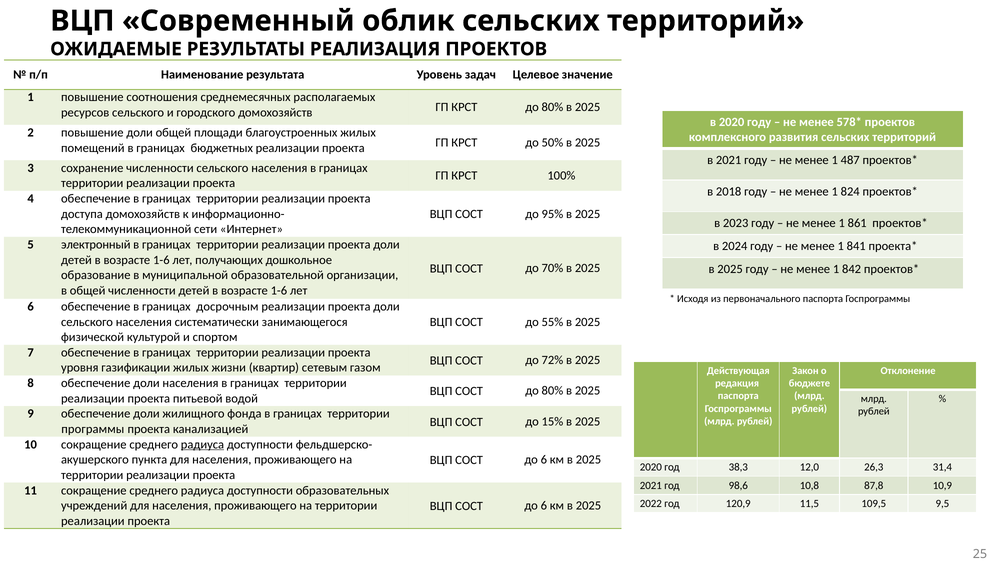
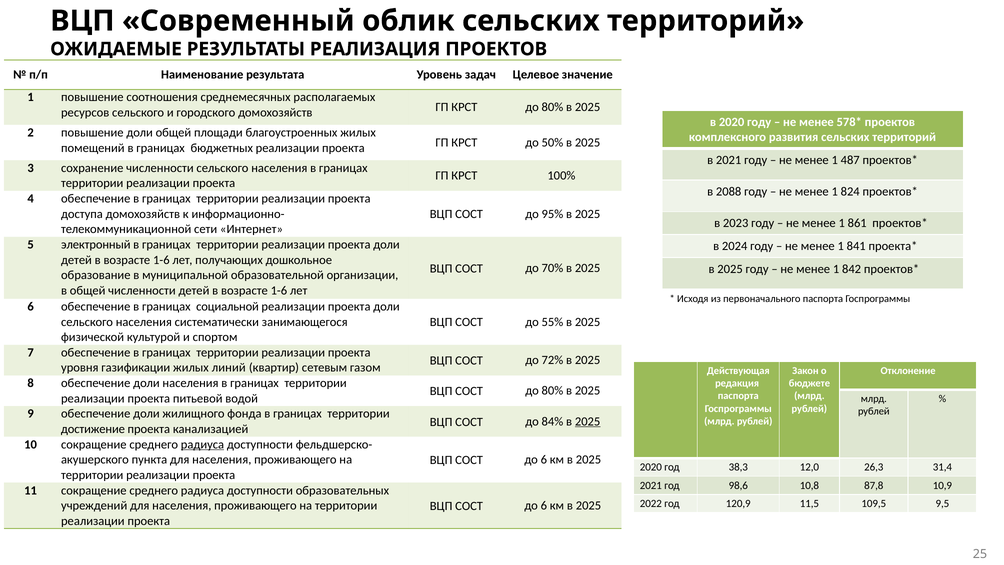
2018: 2018 -> 2088
досрочным: досрочным -> социальной
жизни: жизни -> линий
15%: 15% -> 84%
2025 at (588, 421) underline: none -> present
программы: программы -> достижение
